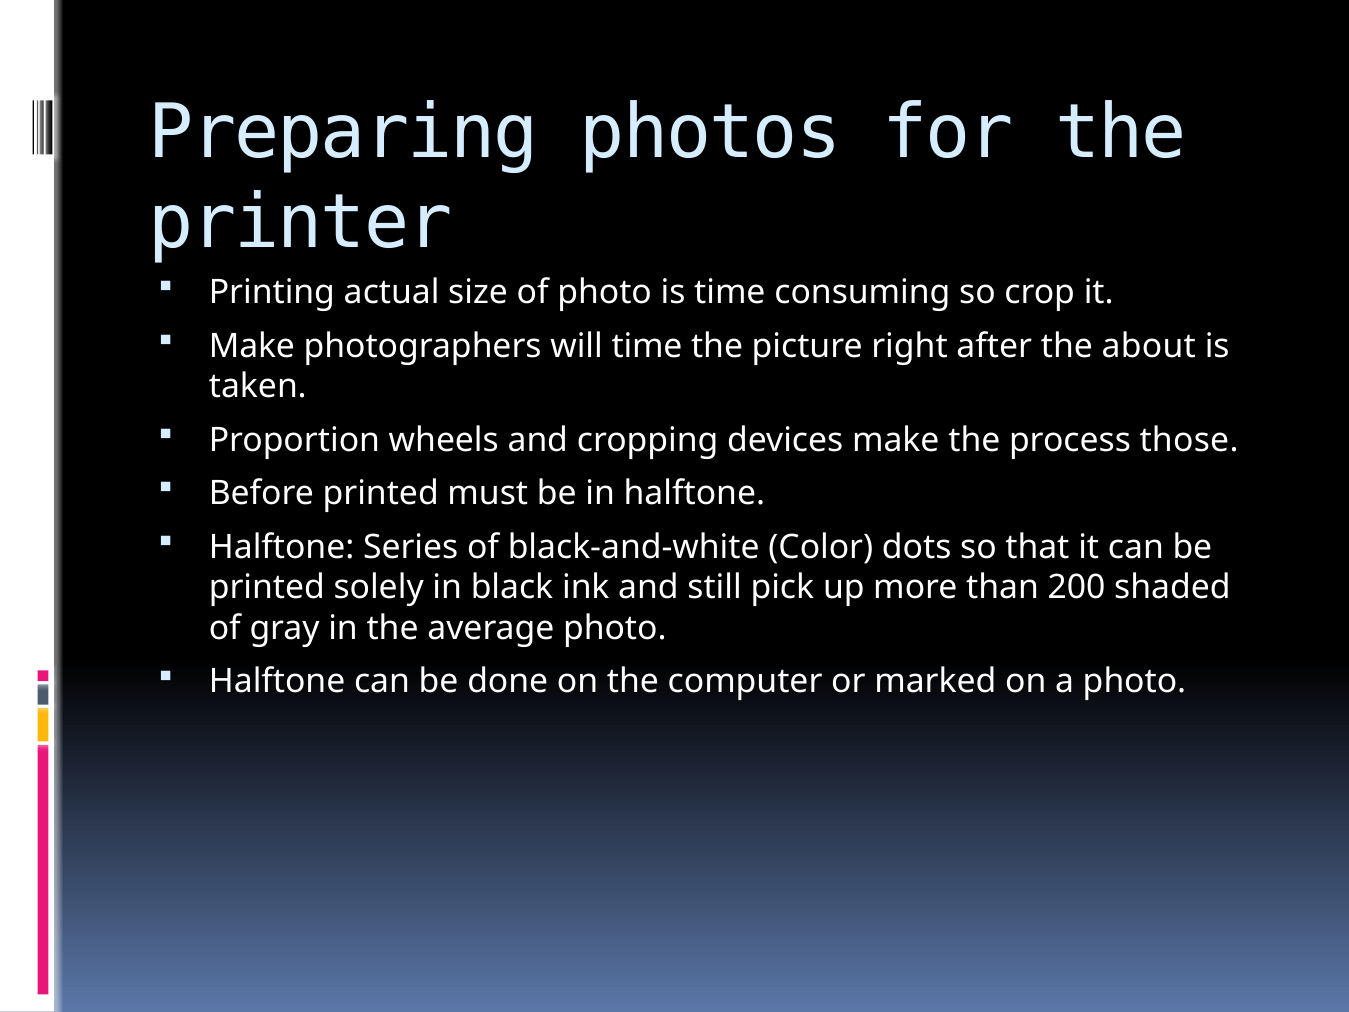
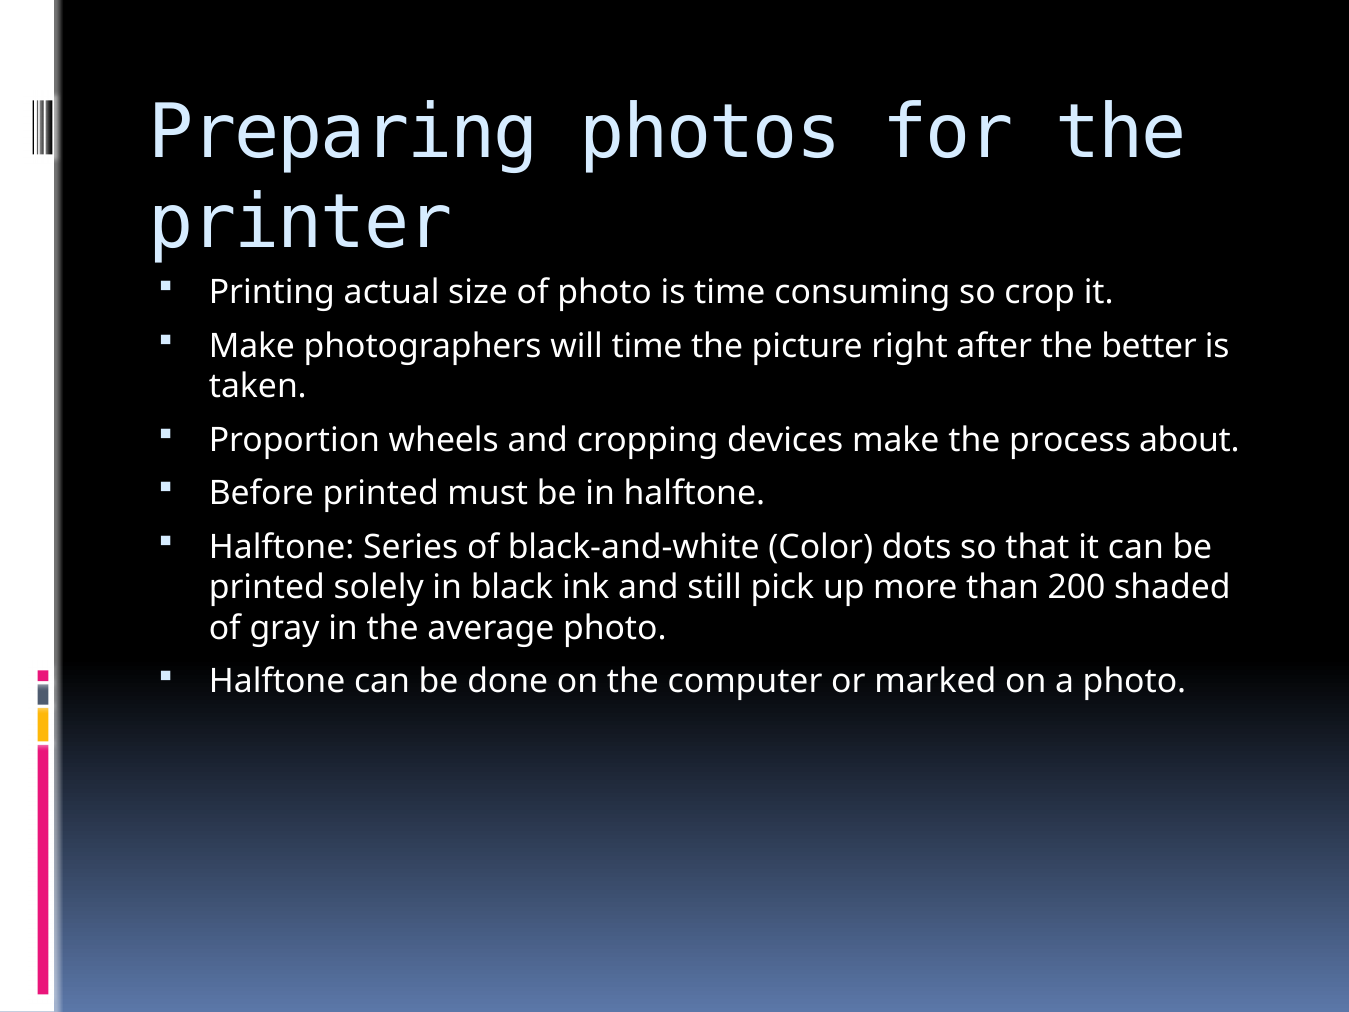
about: about -> better
those: those -> about
